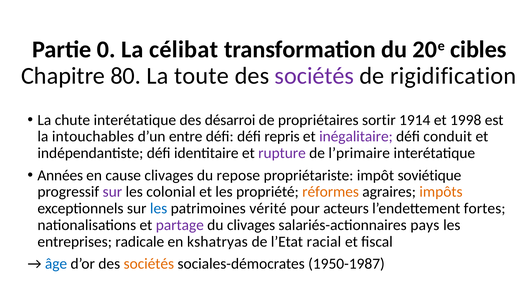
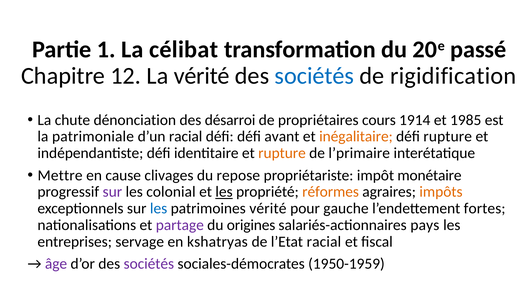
0: 0 -> 1
cibles: cibles -> passé
80: 80 -> 12
La toute: toute -> vérité
sociétés at (314, 76) colour: purple -> blue
chute interétatique: interétatique -> dénonciation
sortir: sortir -> cours
1998: 1998 -> 1985
intouchables: intouchables -> patrimoniale
d’un entre: entre -> racial
repris: repris -> avant
inégalitaire colour: purple -> orange
défi conduit: conduit -> rupture
rupture at (282, 153) colour: purple -> orange
Années: Années -> Mettre
soviétique: soviétique -> monétaire
les at (224, 192) underline: none -> present
acteurs: acteurs -> gauche
du clivages: clivages -> origines
radicale: radicale -> servage
âge colour: blue -> purple
sociétés at (149, 264) colour: orange -> purple
1950-1987: 1950-1987 -> 1950-1959
